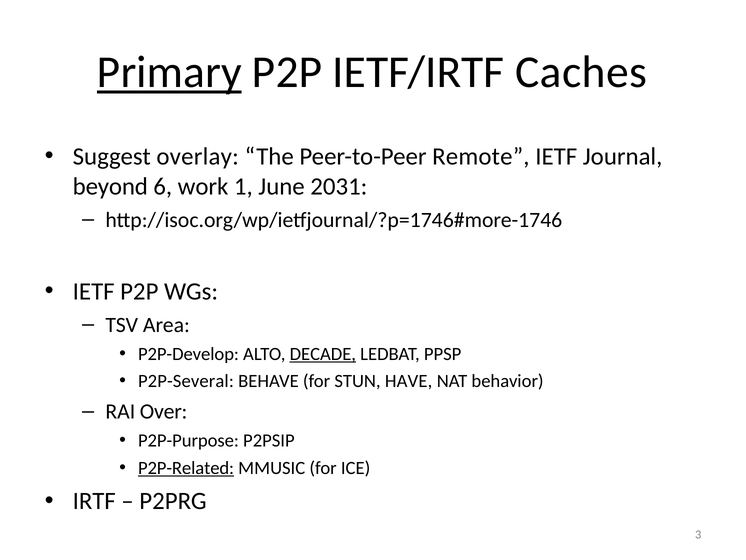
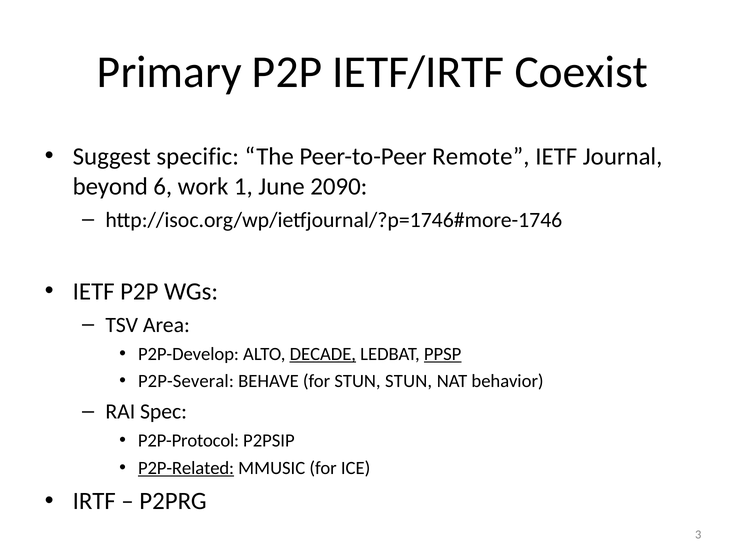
Primary underline: present -> none
Caches: Caches -> Coexist
overlay: overlay -> specific
2031: 2031 -> 2090
PPSP underline: none -> present
STUN HAVE: HAVE -> STUN
Over: Over -> Spec
P2P-Purpose: P2P-Purpose -> P2P-Protocol
